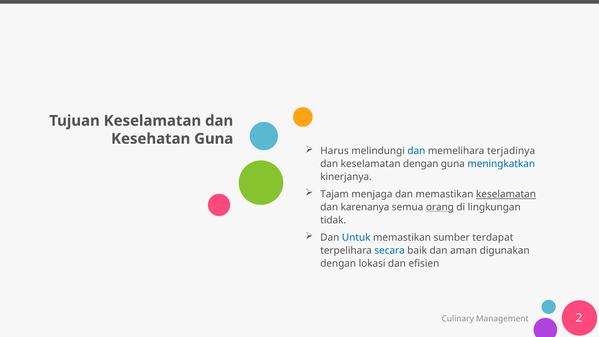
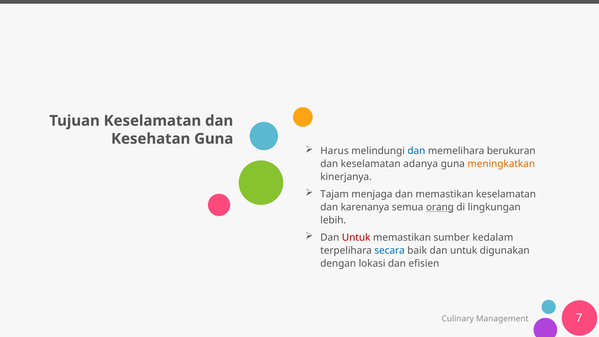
terjadinya: terjadinya -> berukuran
keselamatan dengan: dengan -> adanya
meningkatkan colour: blue -> orange
keselamatan at (506, 194) underline: present -> none
tidak: tidak -> lebih
Untuk at (356, 238) colour: blue -> red
terdapat: terdapat -> kedalam
baik dan aman: aman -> untuk
2: 2 -> 7
